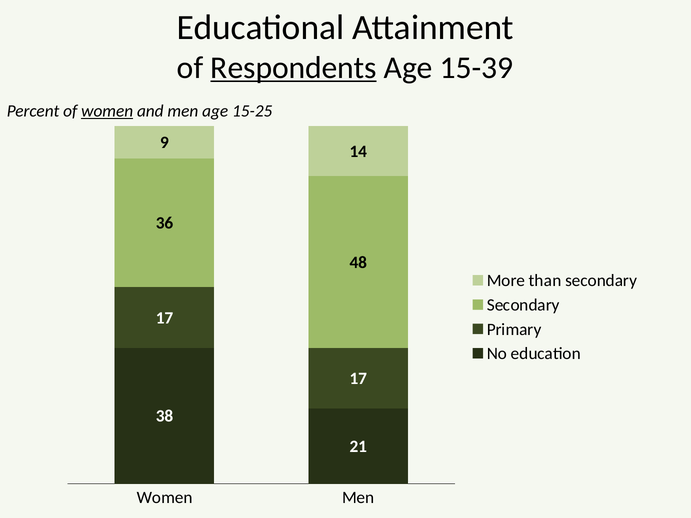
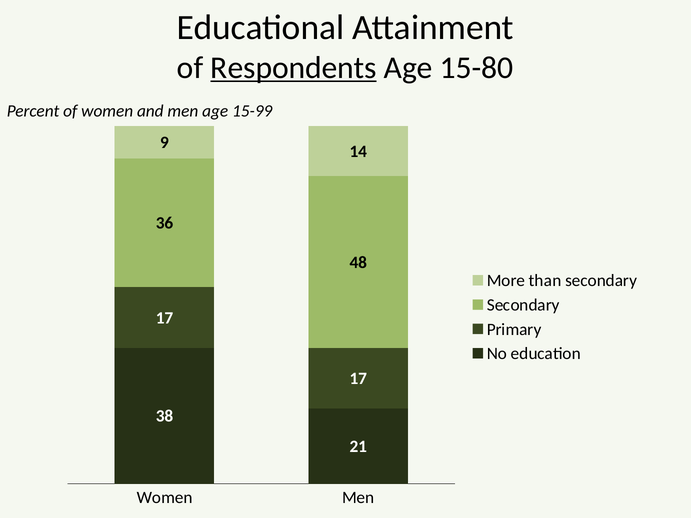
15-39: 15-39 -> 15-80
women at (107, 111) underline: present -> none
15-25: 15-25 -> 15-99
